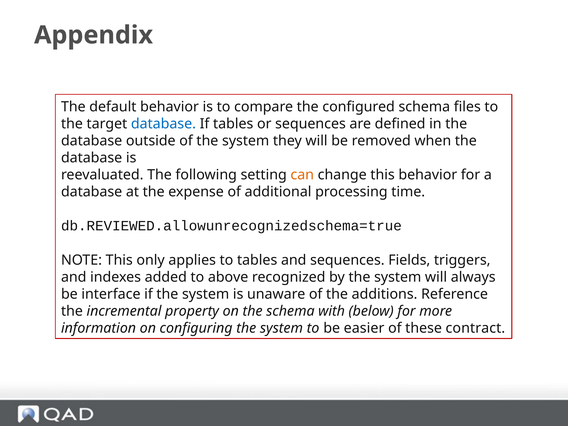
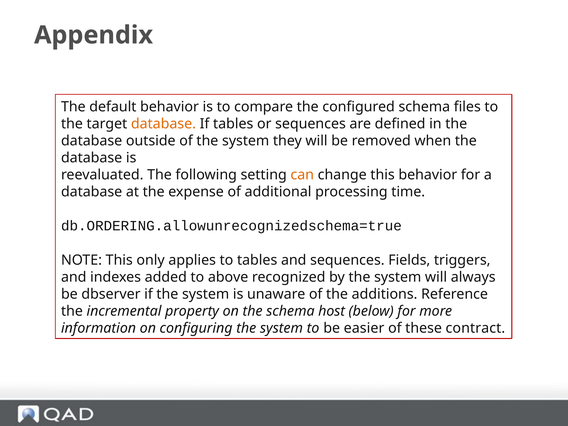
database at (163, 124) colour: blue -> orange
db.REVIEWED.allowunrecognizedschema=true: db.REVIEWED.allowunrecognizedschema=true -> db.ORDERING.allowunrecognizedschema=true
interface: interface -> dbserver
with: with -> host
